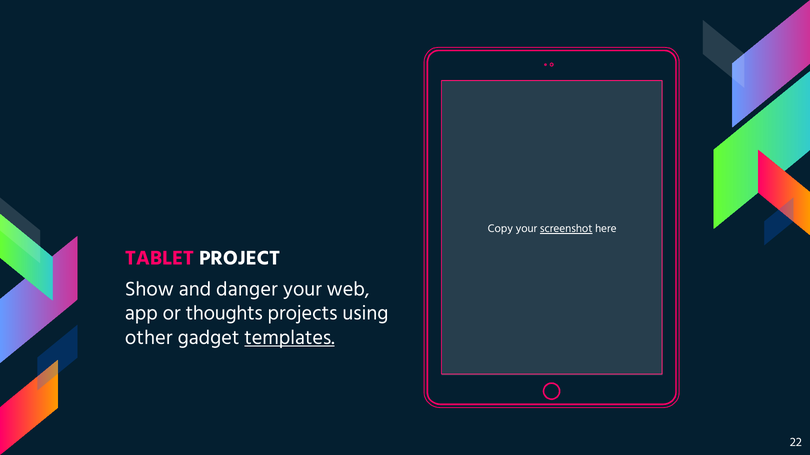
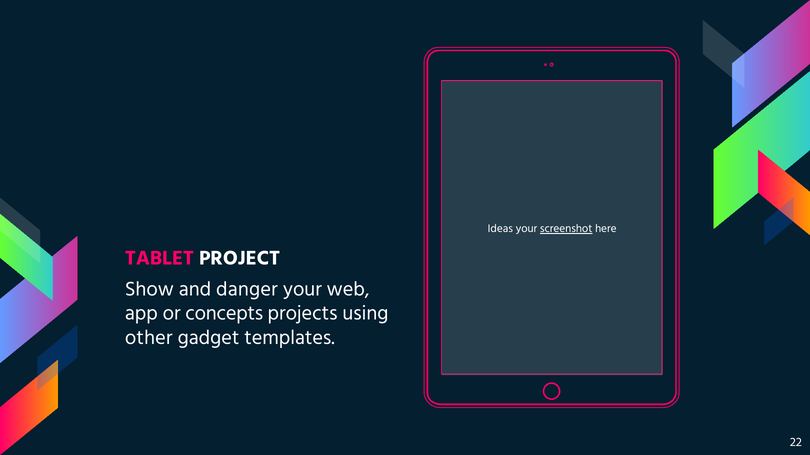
Copy: Copy -> Ideas
thoughts: thoughts -> concepts
templates underline: present -> none
